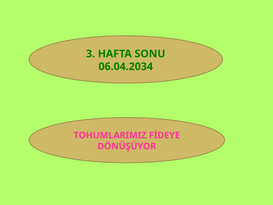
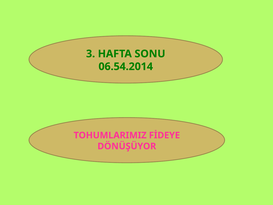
06.04.2034: 06.04.2034 -> 06.54.2014
